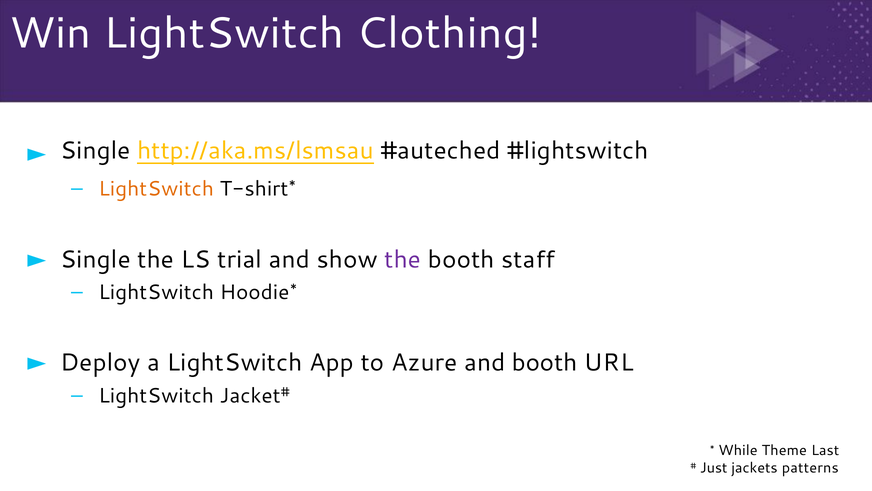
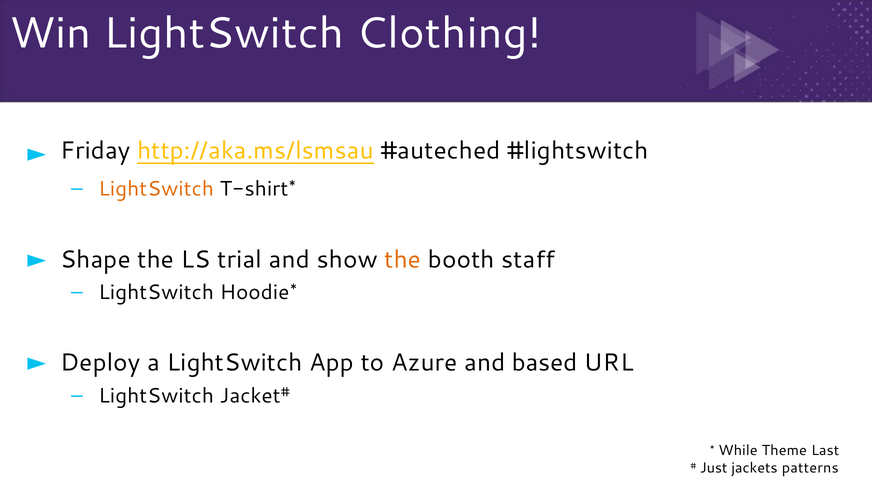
Single at (95, 151): Single -> Friday
Single at (95, 259): Single -> Shape
the at (403, 259) colour: purple -> orange
and booth: booth -> based
